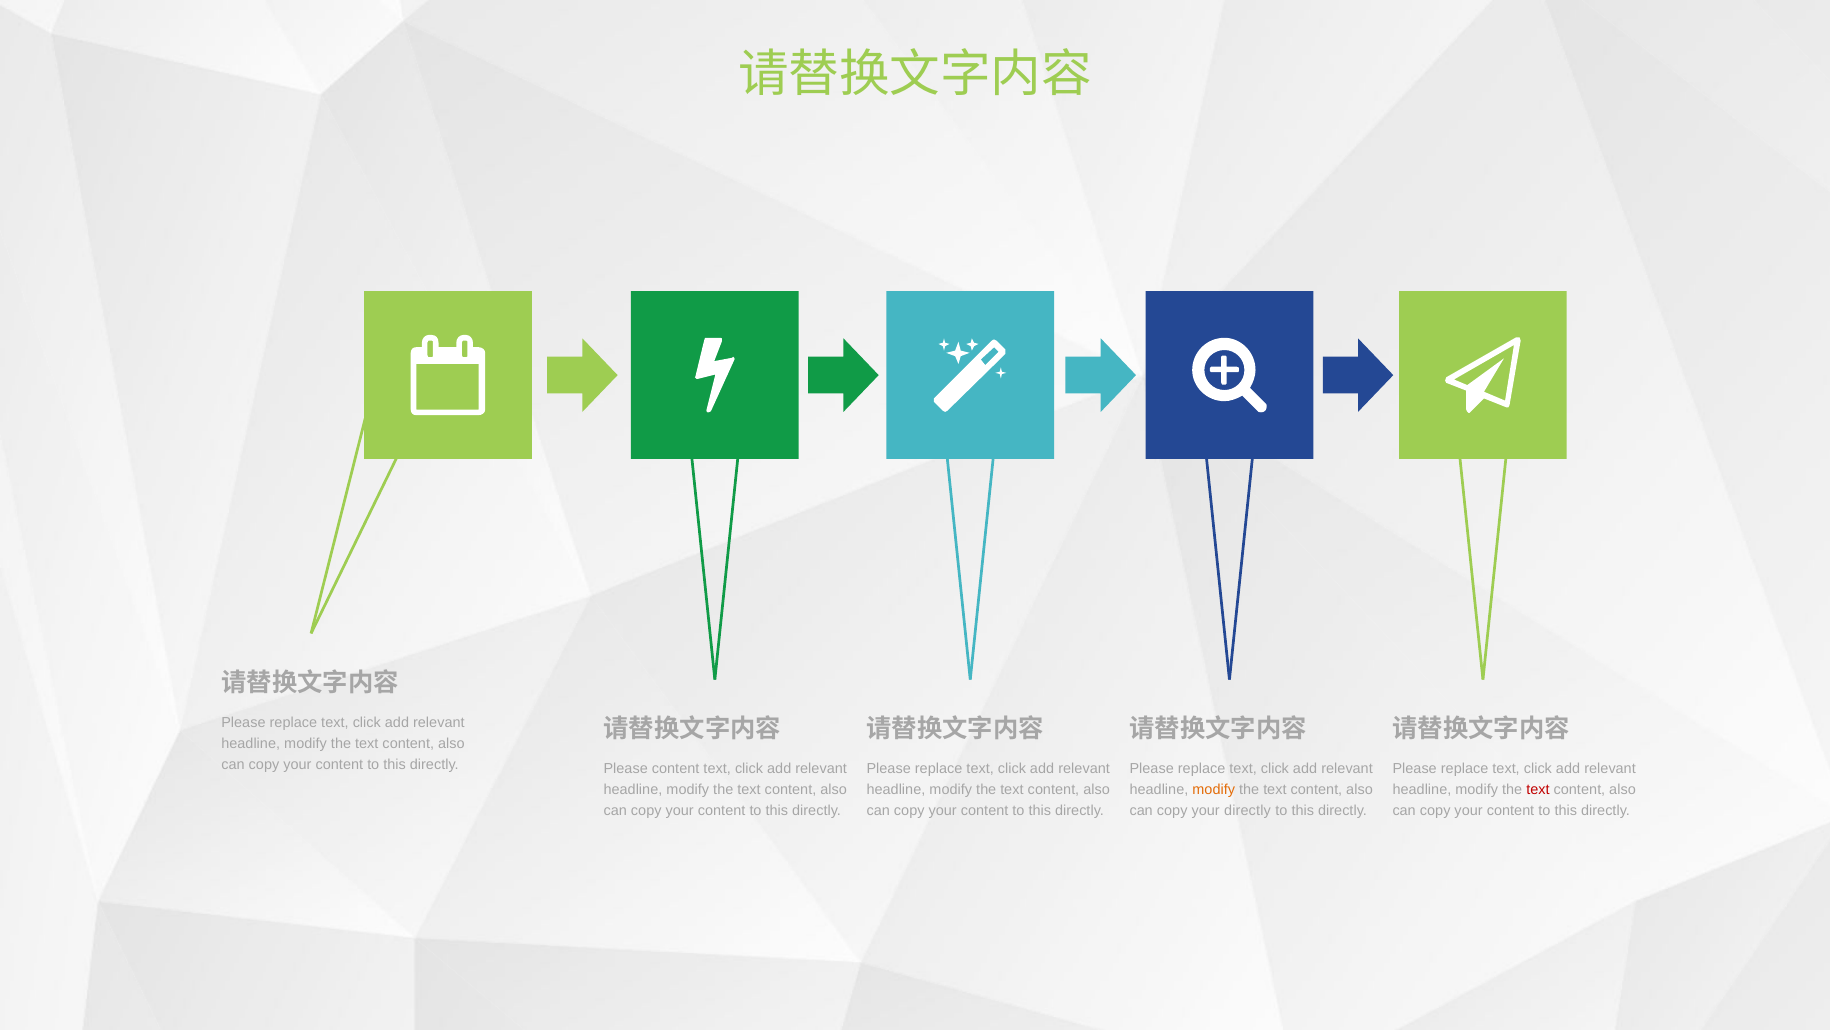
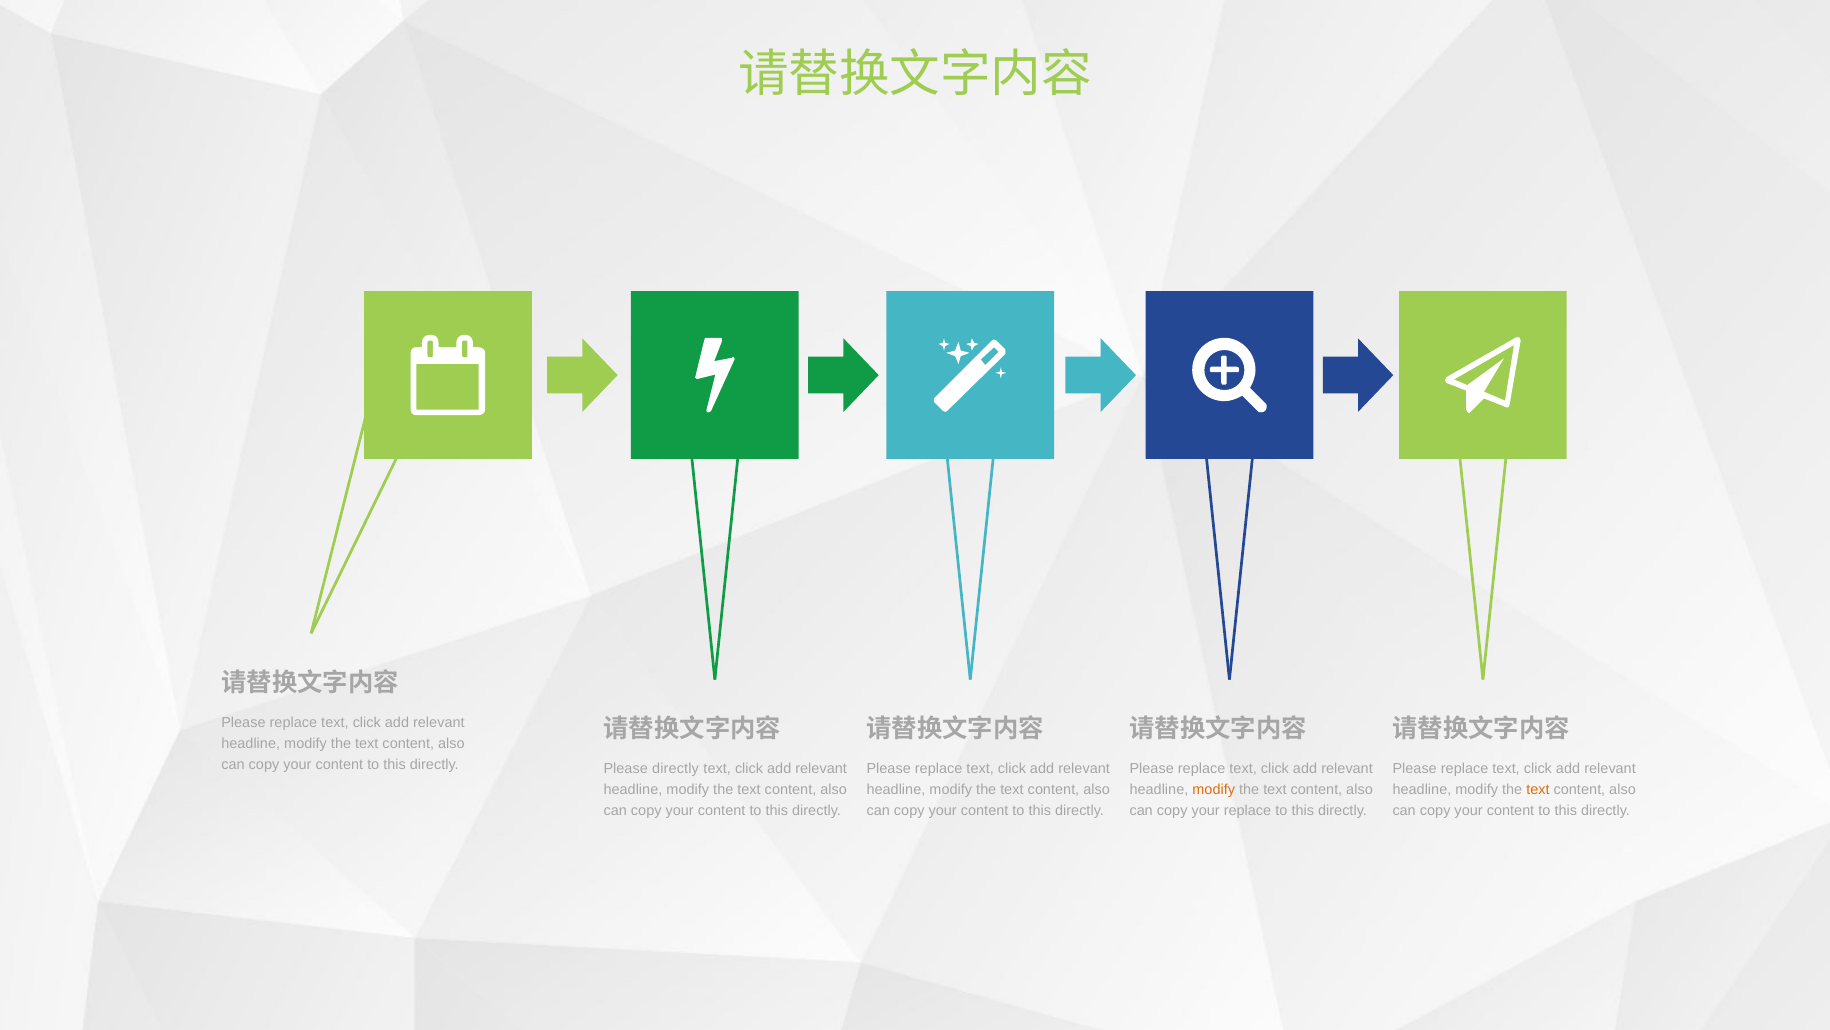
Please content: content -> directly
text at (1538, 789) colour: red -> orange
your directly: directly -> replace
